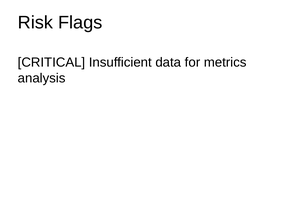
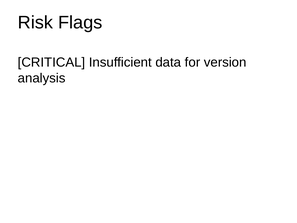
metrics: metrics -> version
